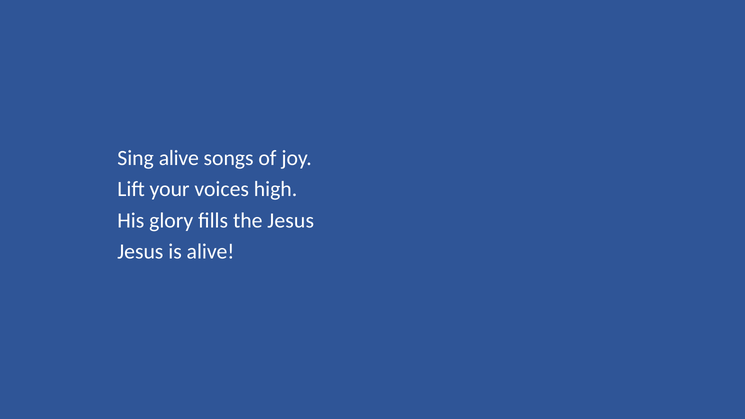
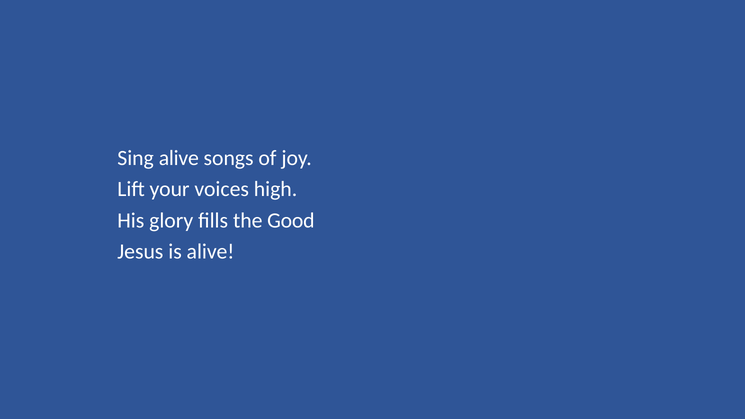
the Jesus: Jesus -> Good
